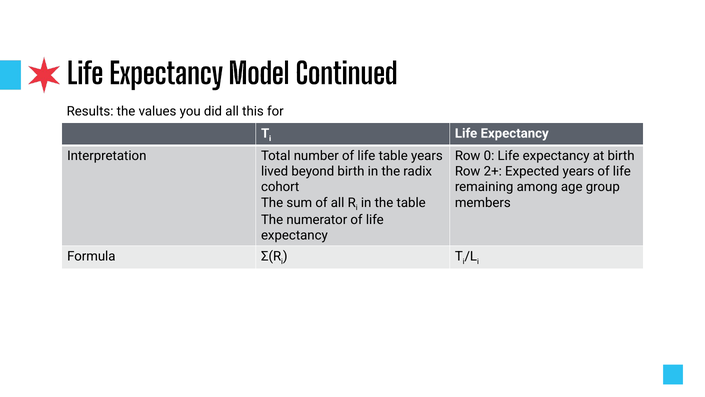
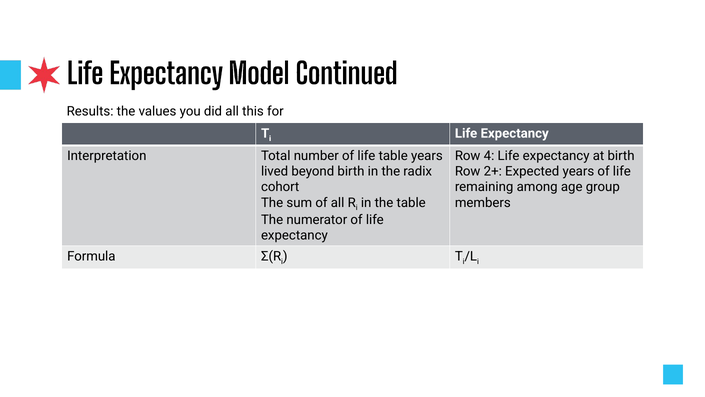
0: 0 -> 4
